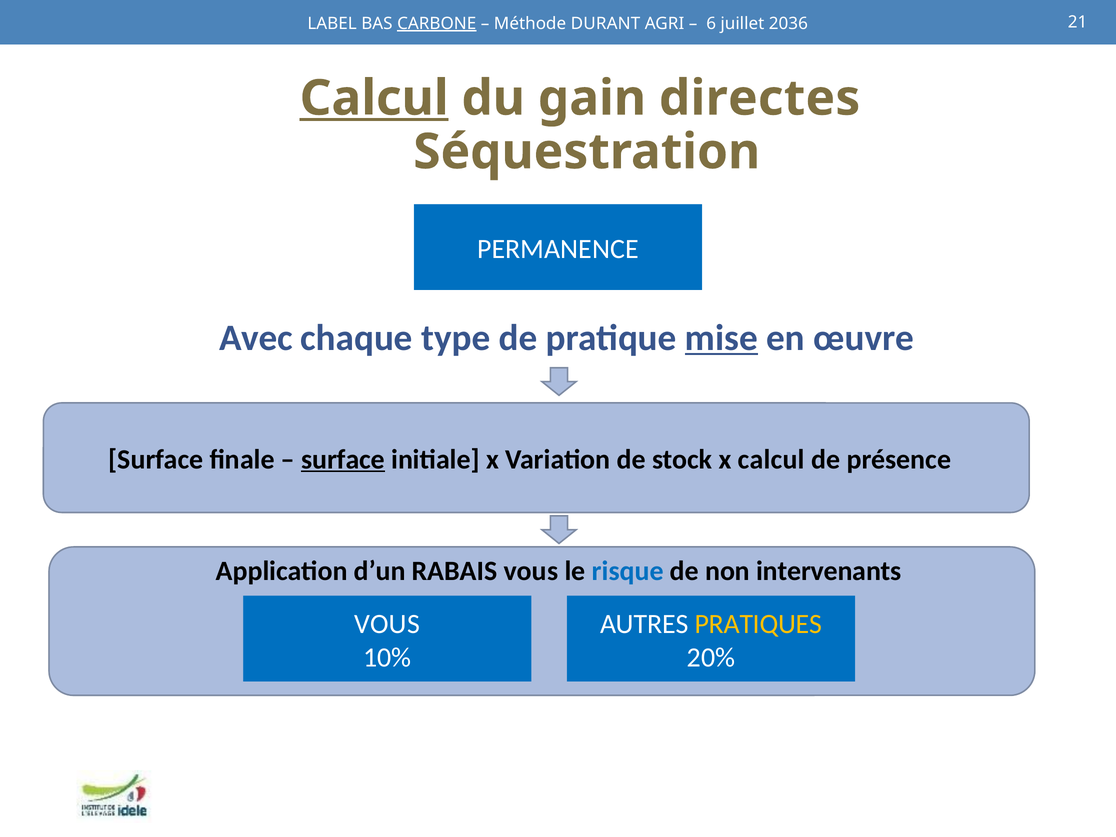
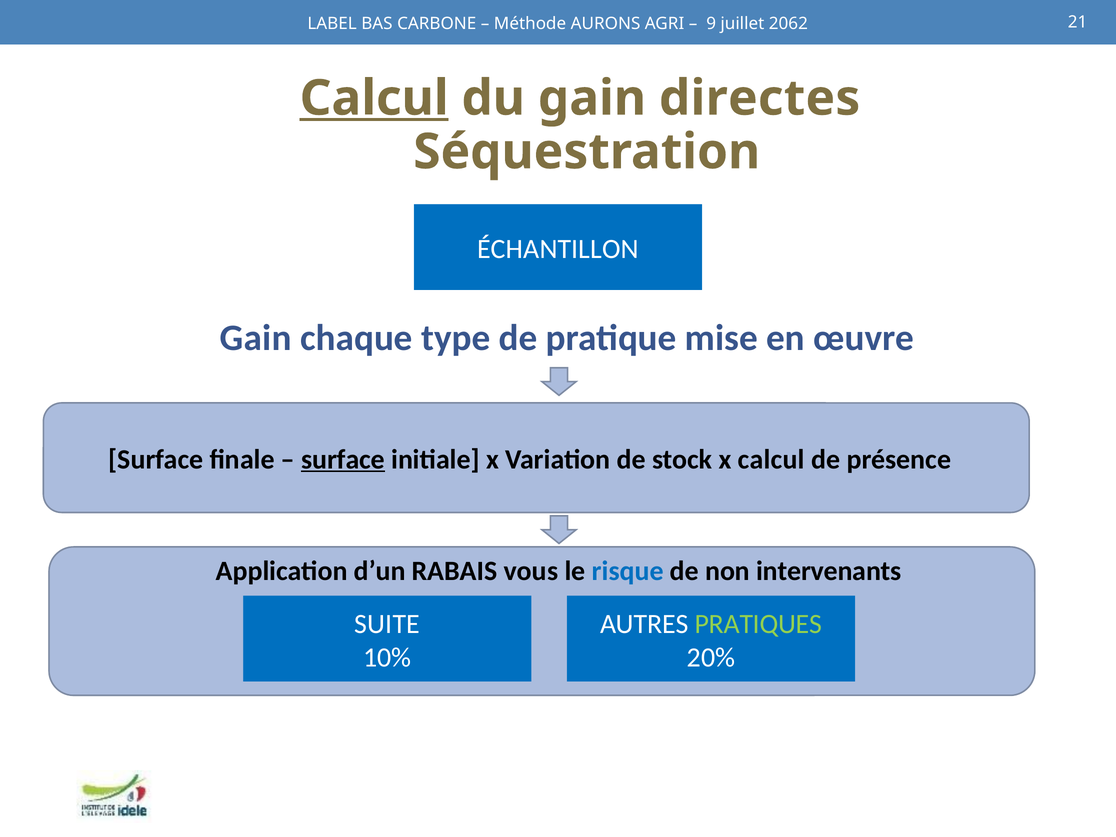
CARBONE underline: present -> none
DURANT: DURANT -> AURONS
6: 6 -> 9
2036: 2036 -> 2062
PERMANENCE: PERMANENCE -> ÉCHANTILLON
Avec at (256, 338): Avec -> Gain
mise underline: present -> none
VOUS at (387, 624): VOUS -> SUITE
PRATIQUES colour: yellow -> light green
